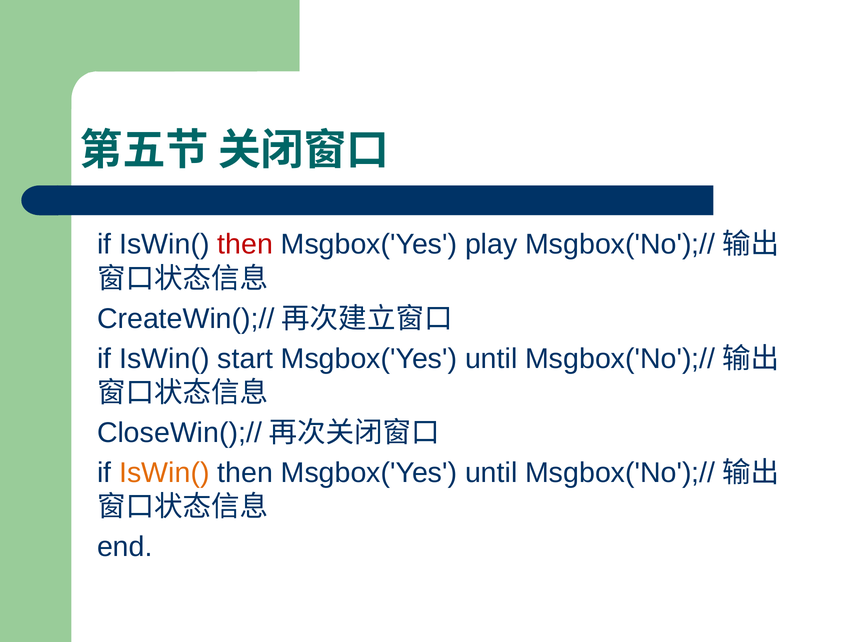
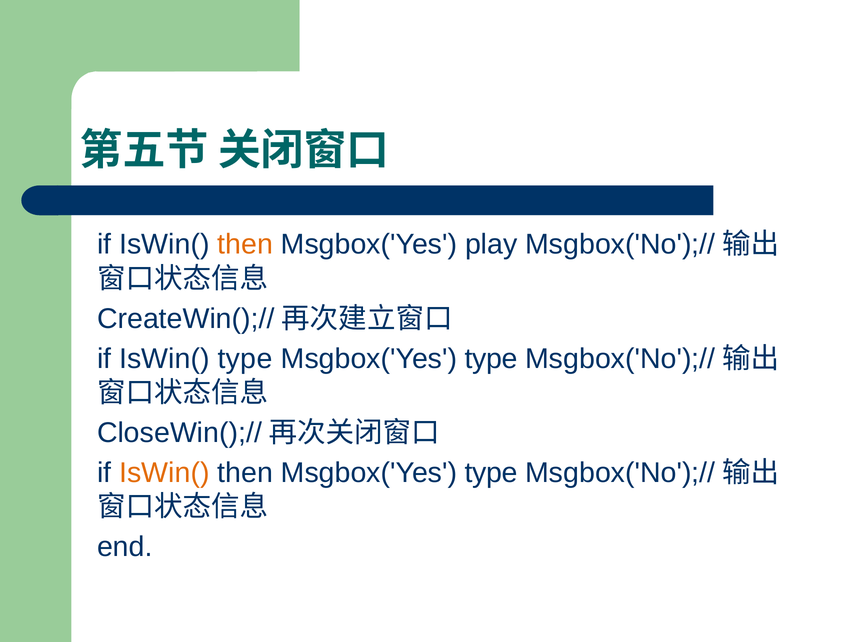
then at (245, 245) colour: red -> orange
IsWin( start: start -> type
until at (491, 359): until -> type
then Msgbox('Yes until: until -> type
